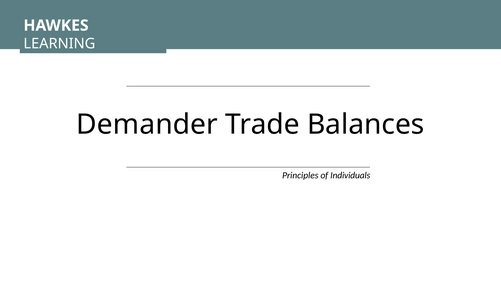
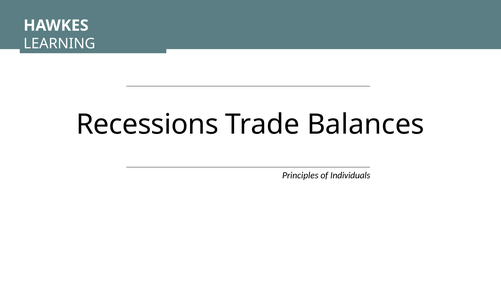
Demander: Demander -> Recessions
